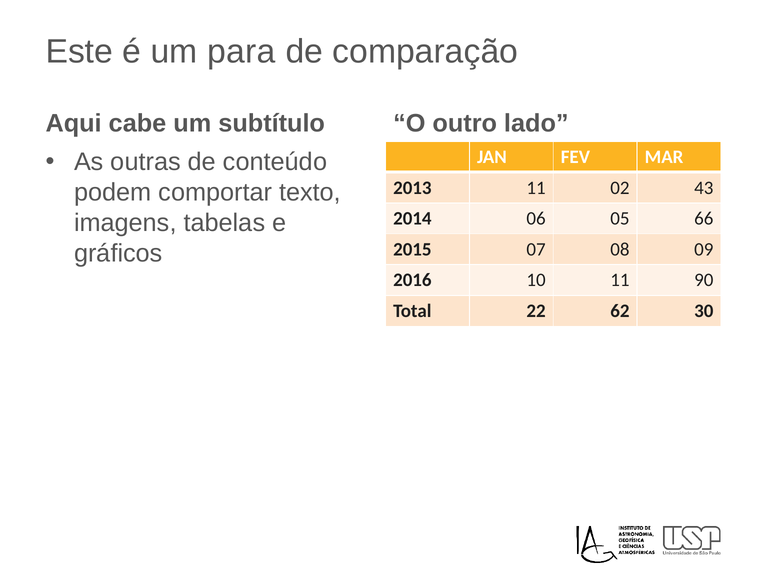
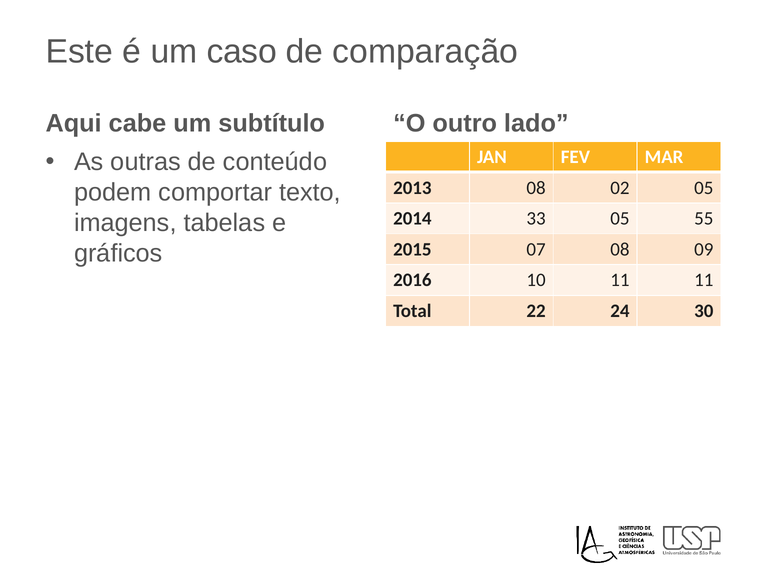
para: para -> caso
2013 11: 11 -> 08
02 43: 43 -> 05
06: 06 -> 33
66: 66 -> 55
11 90: 90 -> 11
62: 62 -> 24
